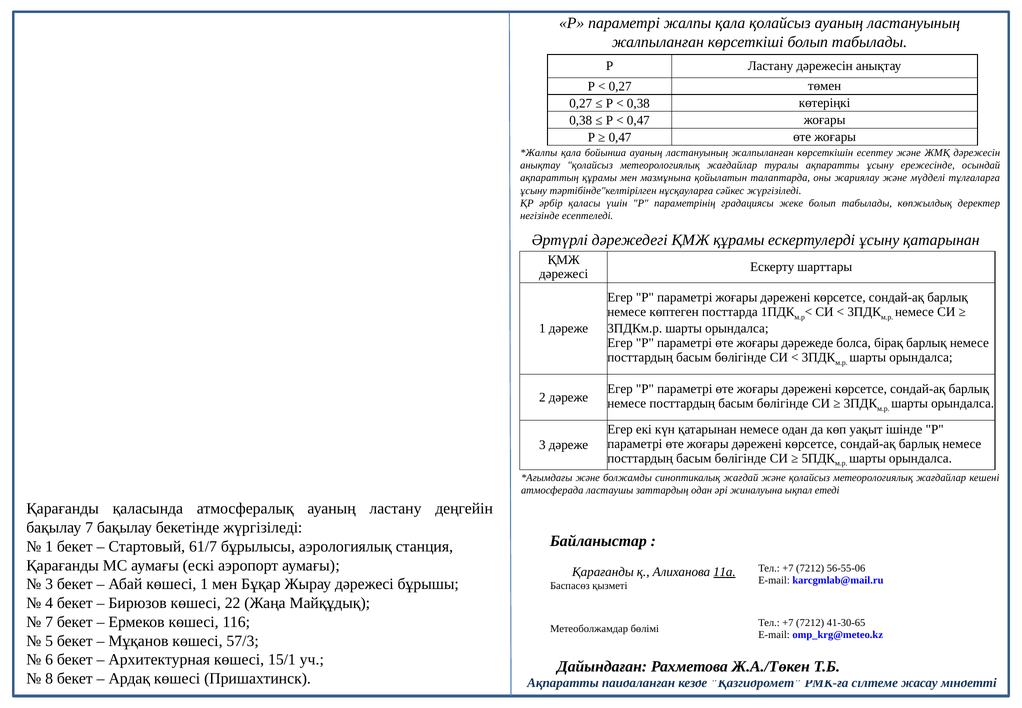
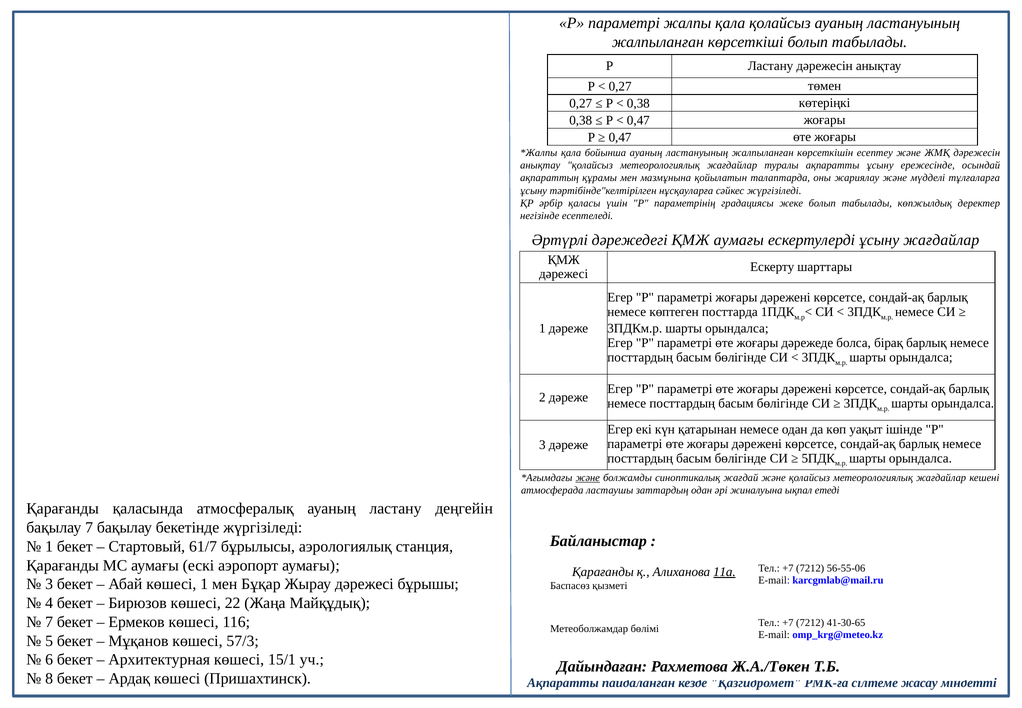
ҚМЖ құрамы: құрамы -> аумағы
ұсыну қатарынан: қатарынан -> жағдайлар
және at (588, 477) underline: none -> present
